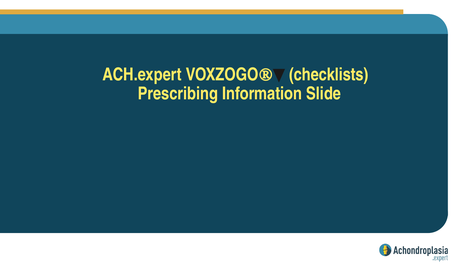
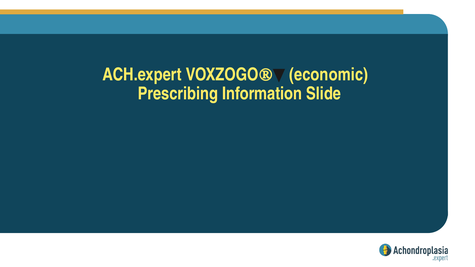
checklists: checklists -> economic
